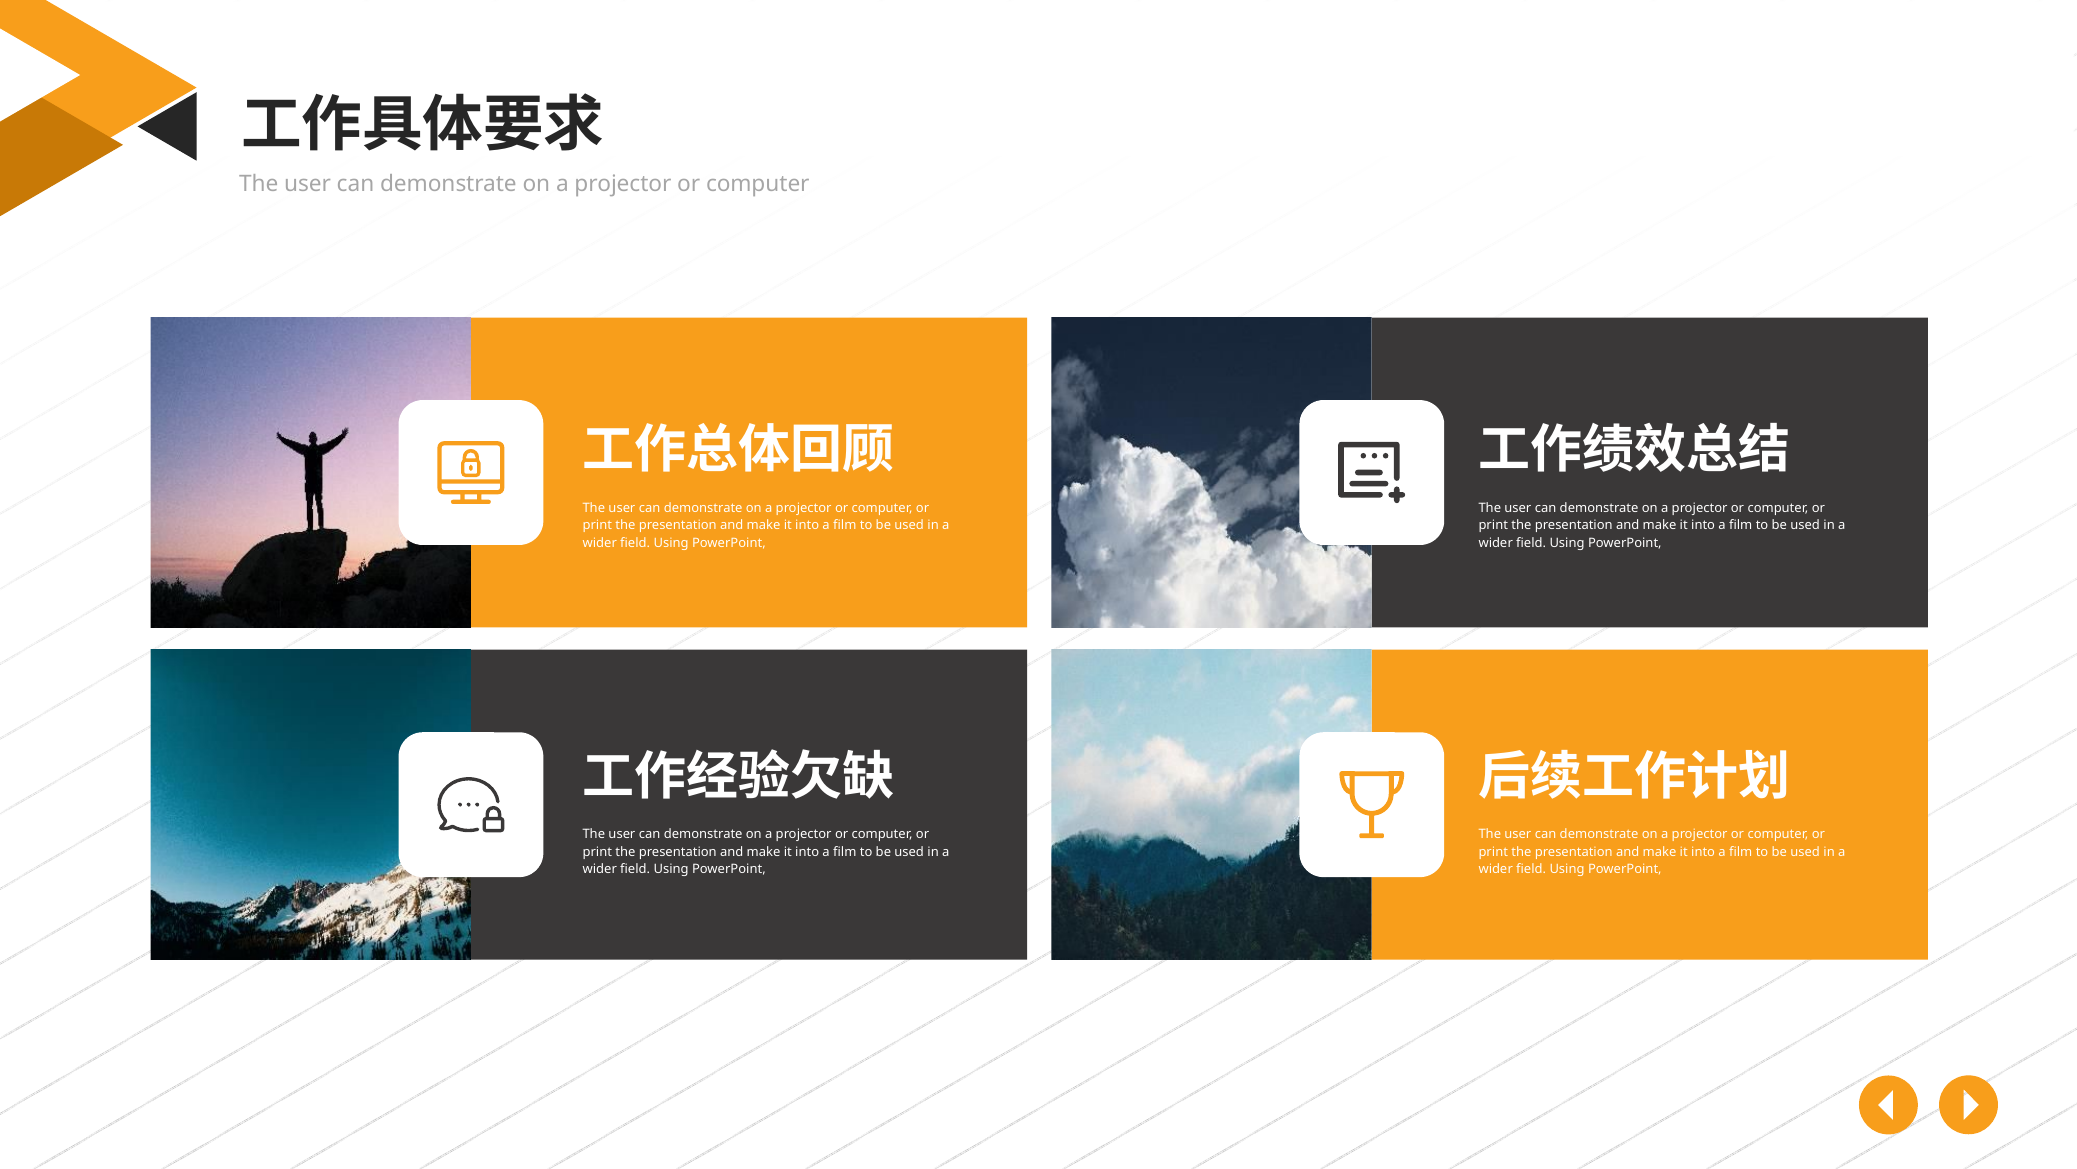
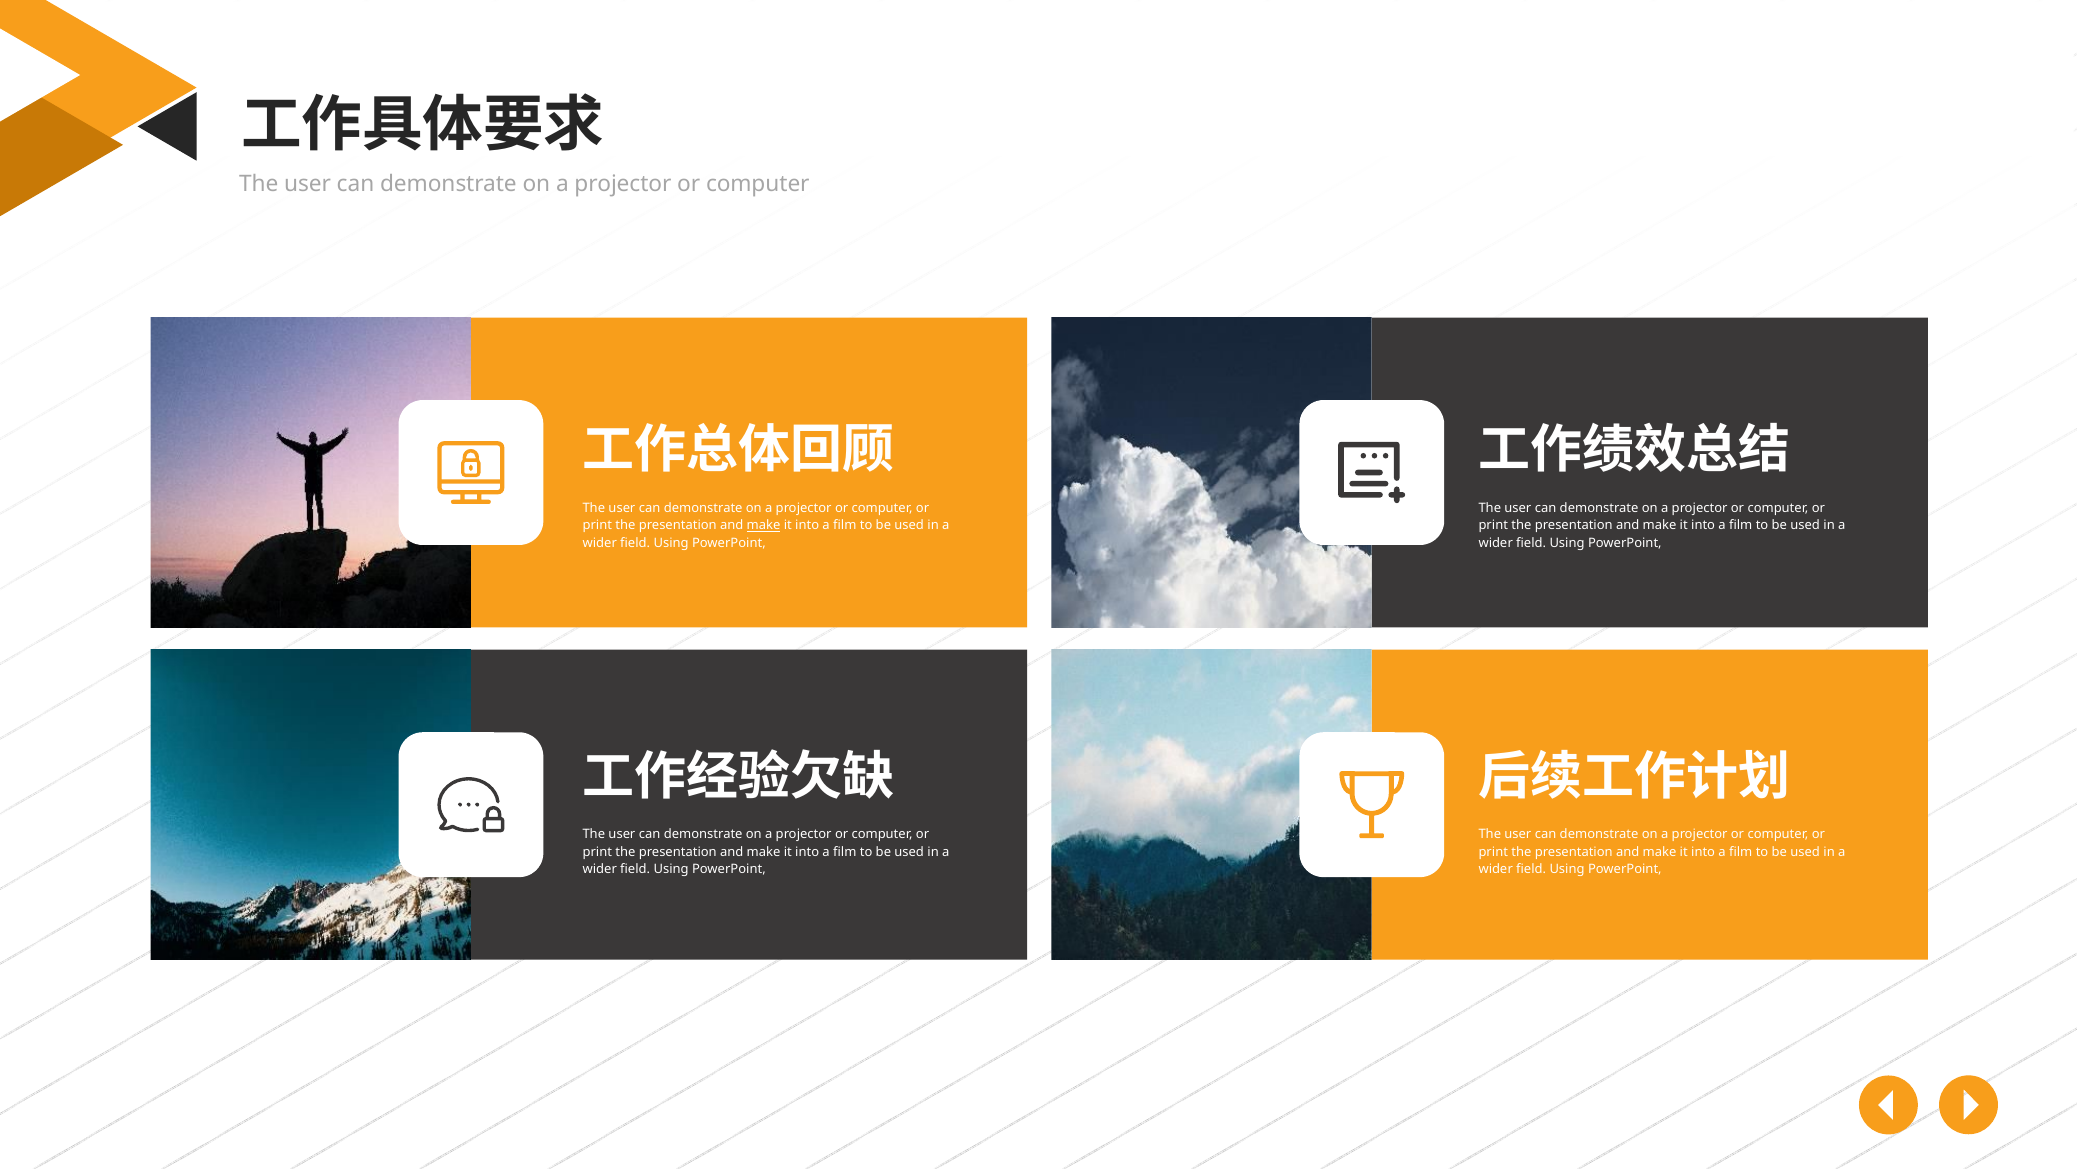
make at (764, 525) underline: none -> present
